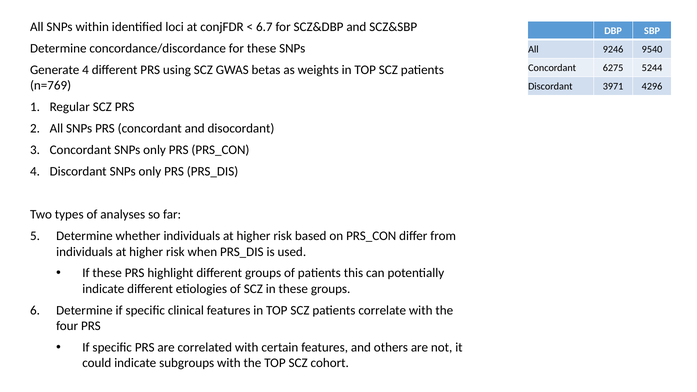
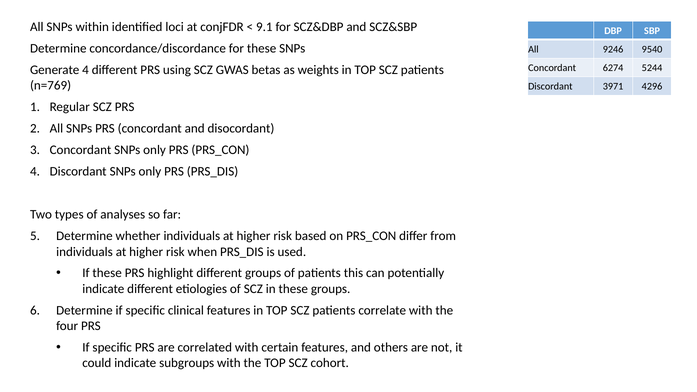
6.7: 6.7 -> 9.1
6275: 6275 -> 6274
